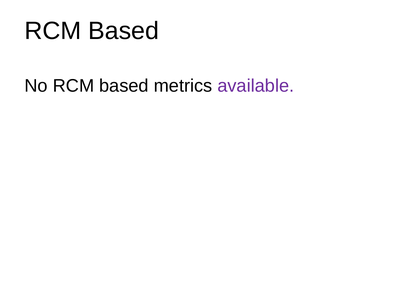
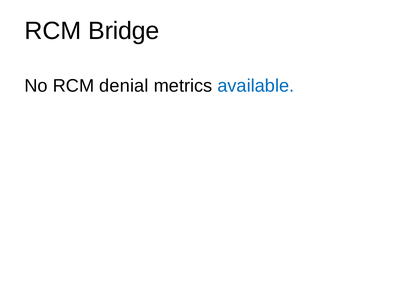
Based at (124, 31): Based -> Bridge
No RCM based: based -> denial
available colour: purple -> blue
